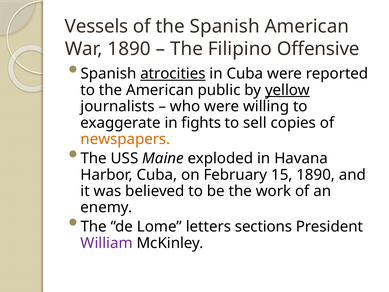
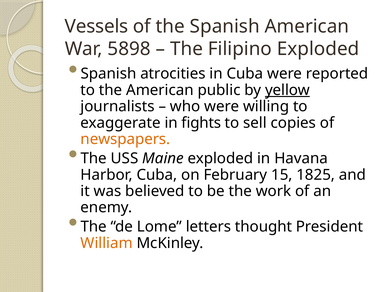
War 1890: 1890 -> 5898
Filipino Offensive: Offensive -> Exploded
atrocities underline: present -> none
15 1890: 1890 -> 1825
sections: sections -> thought
William colour: purple -> orange
